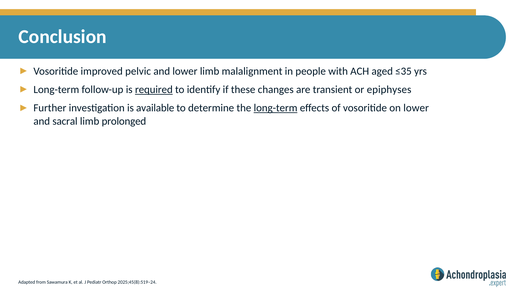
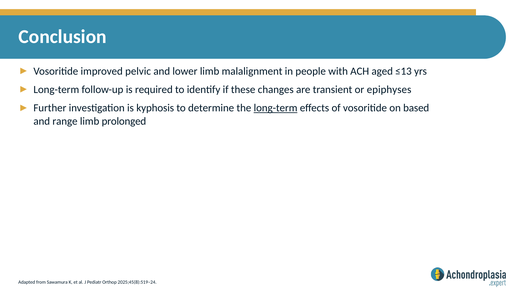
≤35: ≤35 -> ≤13
required underline: present -> none
available: available -> kyphosis
on lower: lower -> based
sacral: sacral -> range
